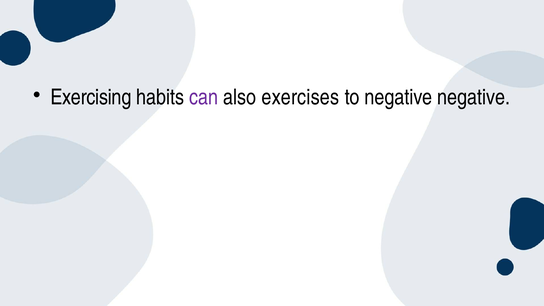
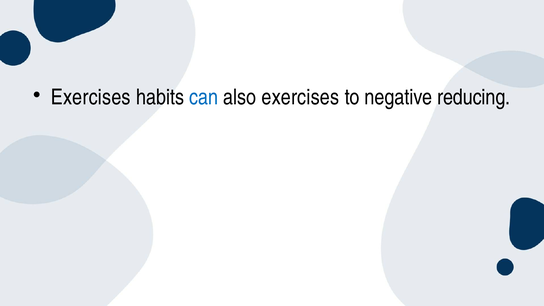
Exercising at (91, 97): Exercising -> Exercises
can colour: purple -> blue
negative negative: negative -> reducing
